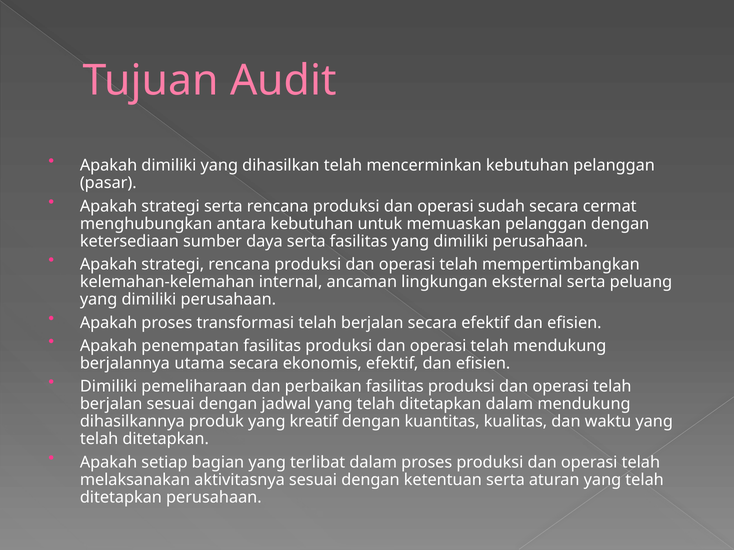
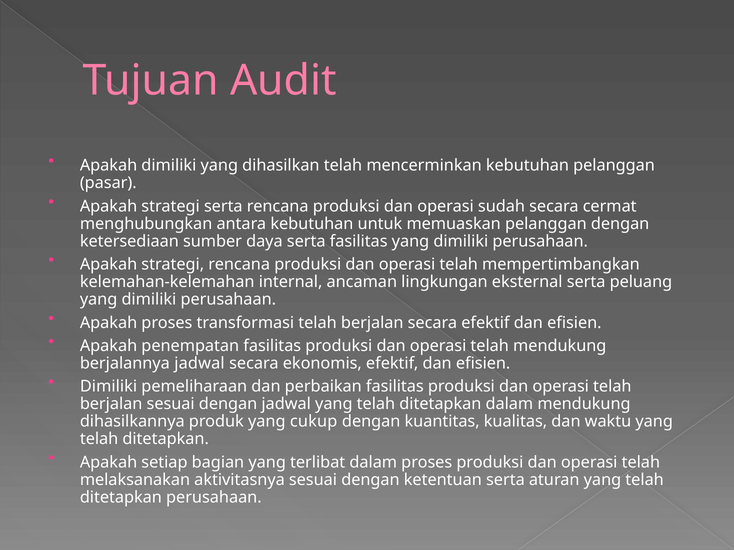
berjalannya utama: utama -> jadwal
kreatif: kreatif -> cukup
